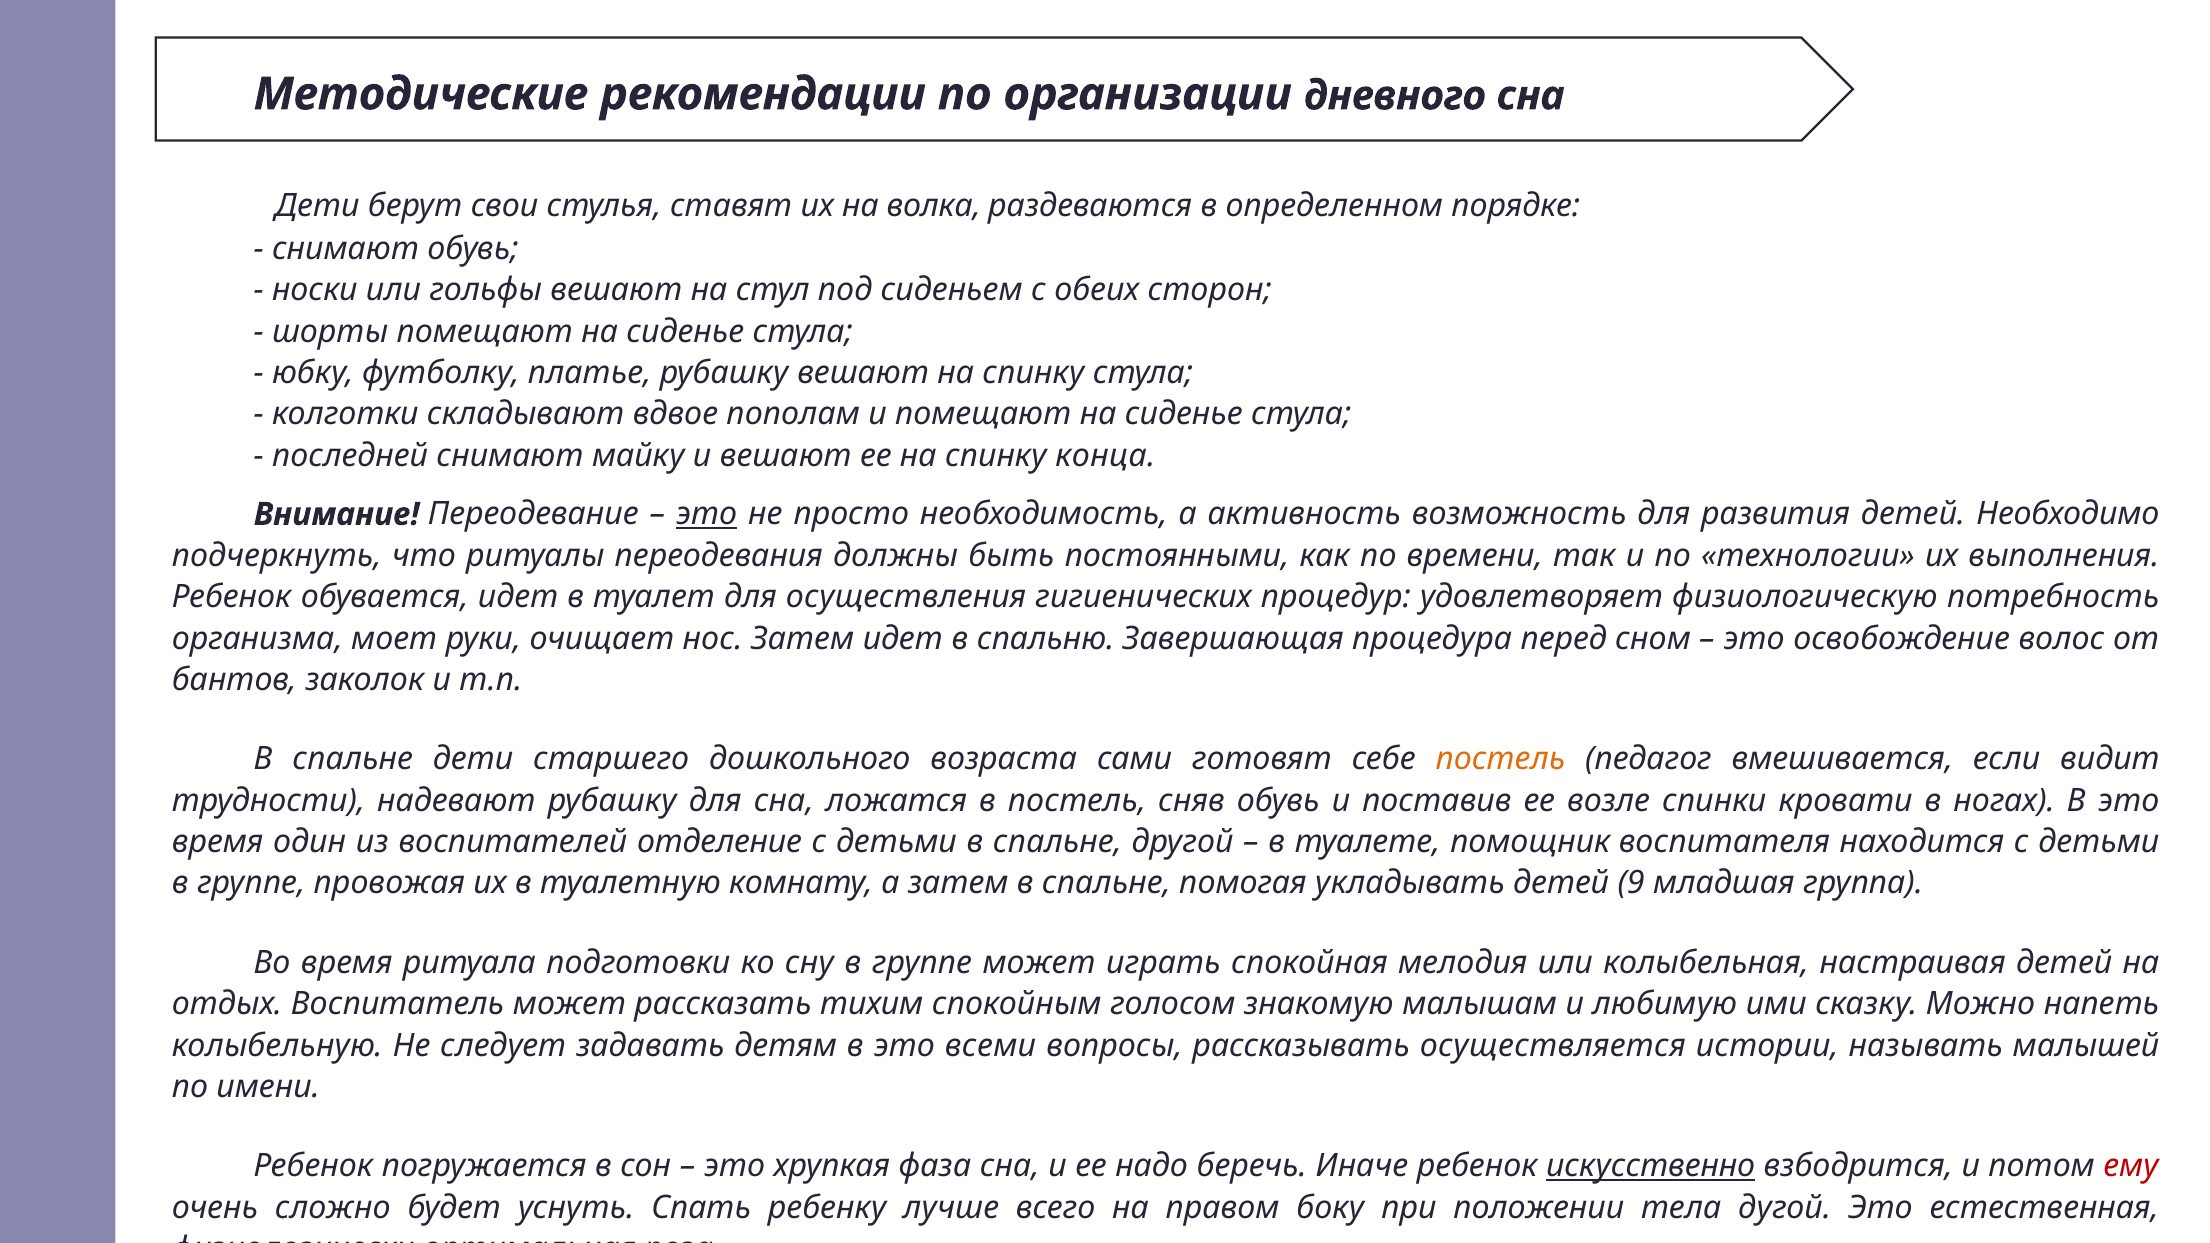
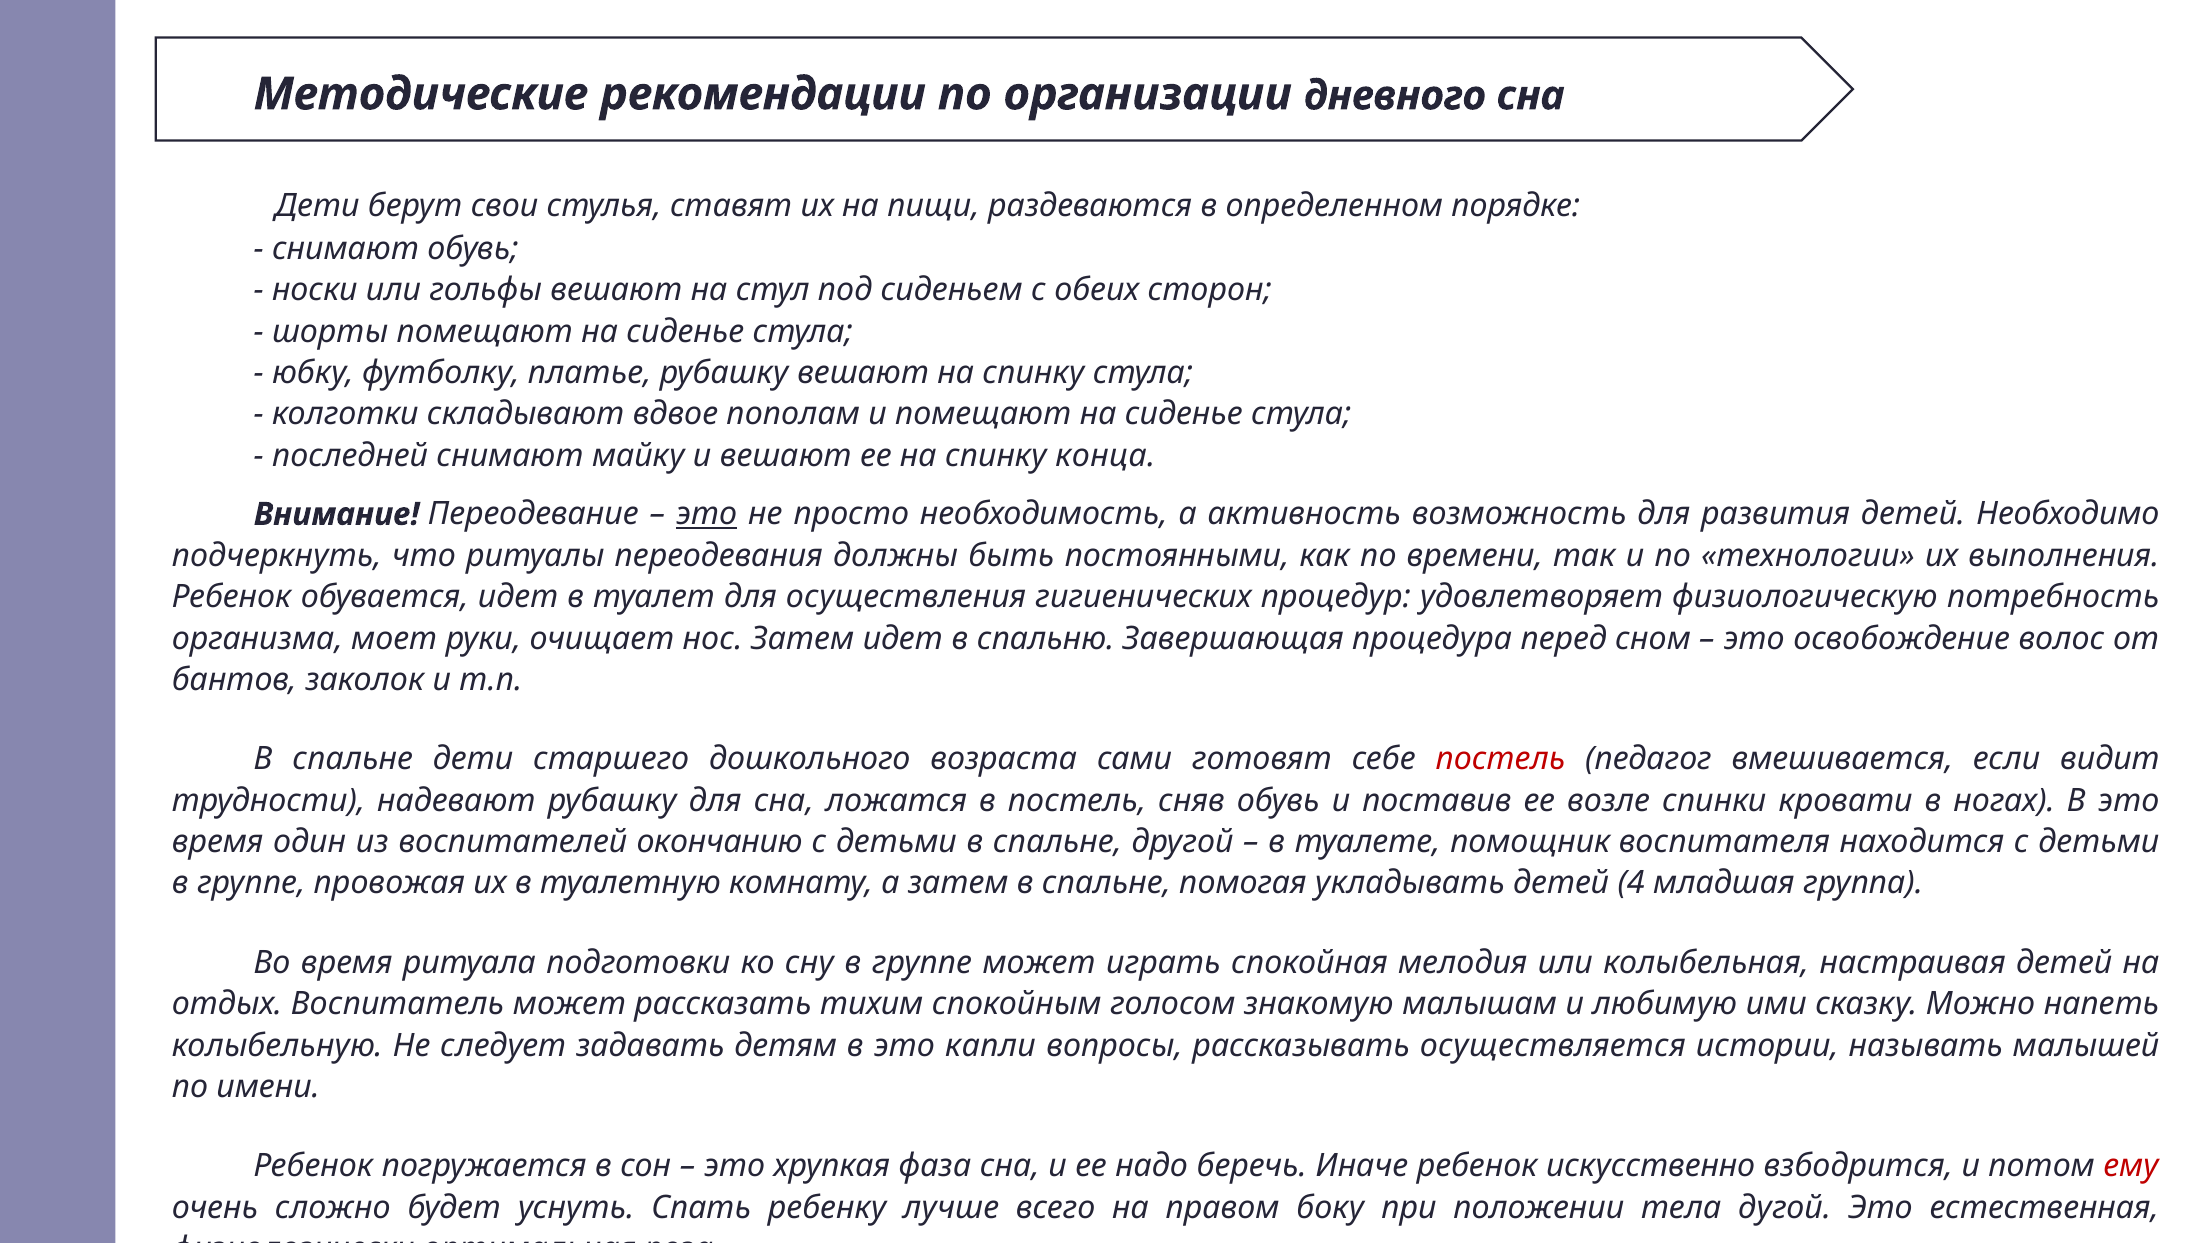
волка: волка -> пищи
постель at (1500, 759) colour: orange -> red
отделение: отделение -> окончанию
9: 9 -> 4
всеми: всеми -> капли
искусственно underline: present -> none
